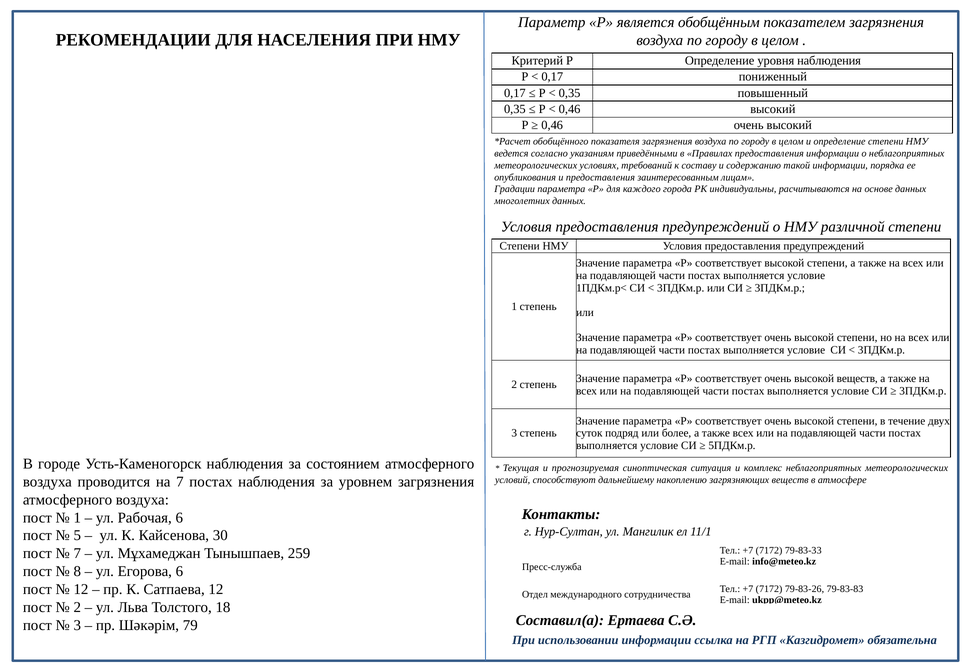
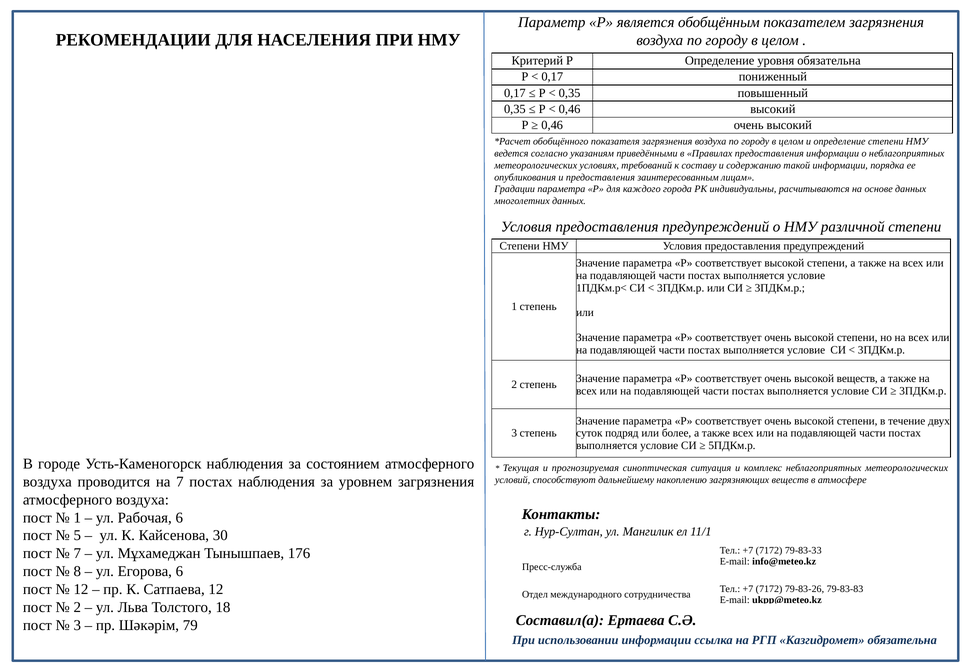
уровня наблюдения: наблюдения -> обязательна
259: 259 -> 176
